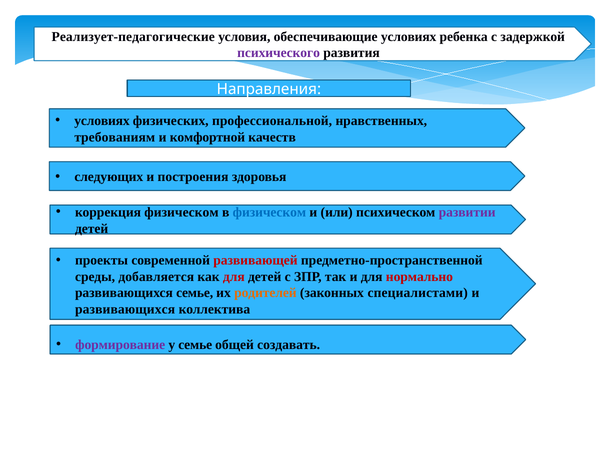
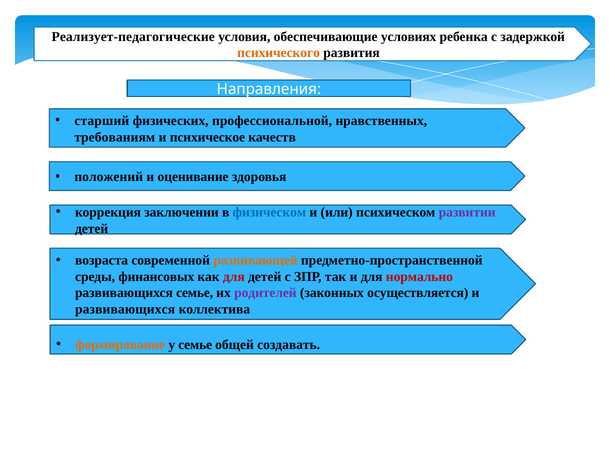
психического colour: purple -> orange
условиях at (102, 121): условиях -> старший
комфортной: комфортной -> психическое
следующих: следующих -> положений
построения: построения -> оценивание
коррекция физическом: физическом -> заключении
проекты: проекты -> возраста
развивающей colour: red -> orange
добавляется: добавляется -> финансовых
родителей colour: orange -> purple
специалистами: специалистами -> осуществляется
формирование colour: purple -> orange
